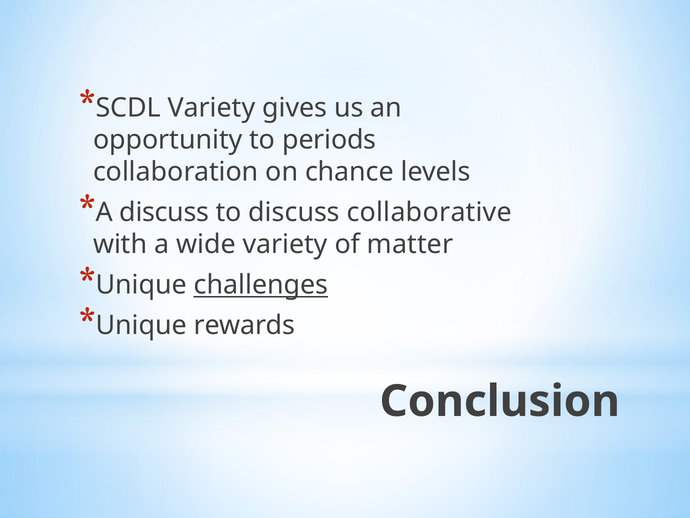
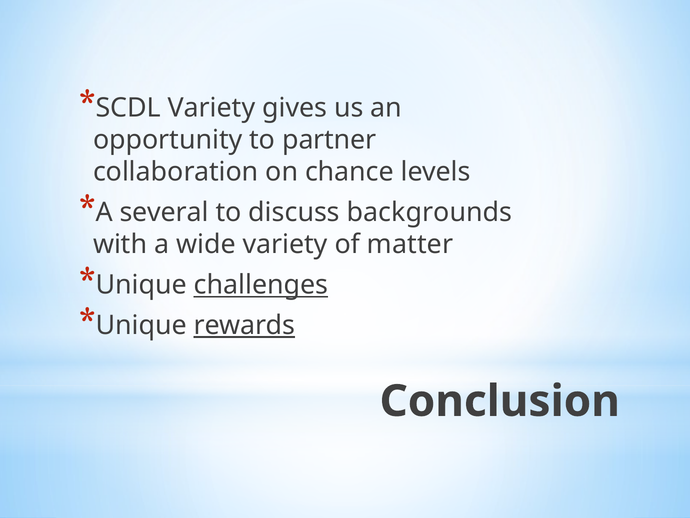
periods: periods -> partner
A discuss: discuss -> several
collaborative: collaborative -> backgrounds
rewards underline: none -> present
